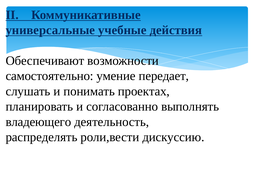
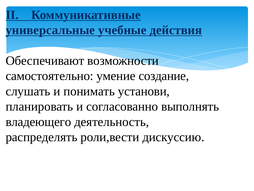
передает: передает -> создание
проектах: проектах -> установи
